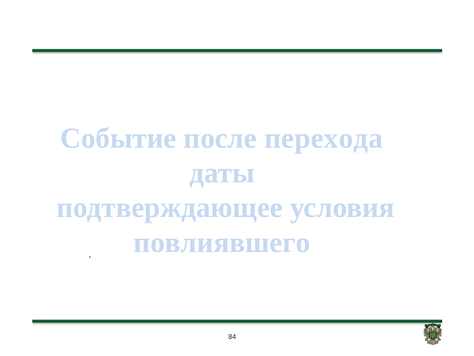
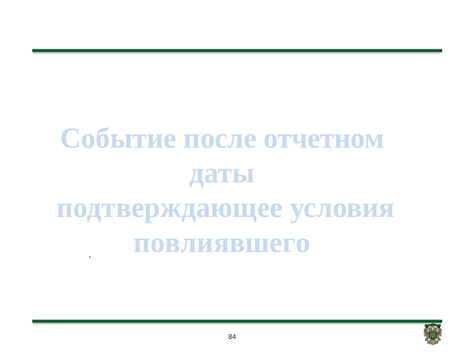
перехода: перехода -> отчетном
